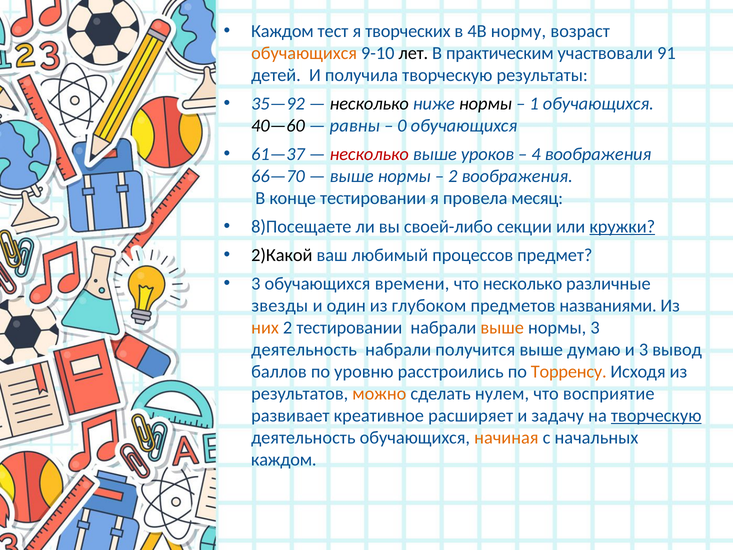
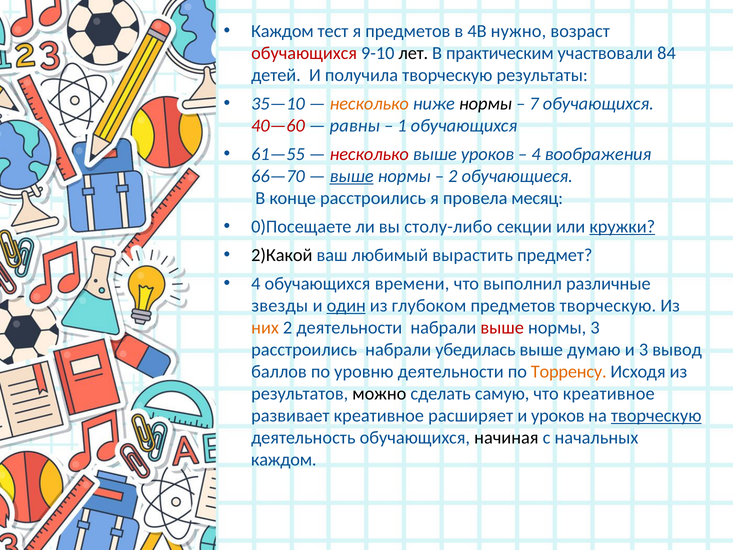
я творческих: творческих -> предметов
норму: норму -> нужно
обучающихся at (304, 53) colour: orange -> red
91: 91 -> 84
35—92: 35—92 -> 35—10
несколько at (369, 104) colour: black -> orange
1: 1 -> 7
40—60 colour: black -> red
0: 0 -> 1
61—37: 61—37 -> 61—55
выше at (352, 176) underline: none -> present
2 воображения: воображения -> обучающиеся
конце тестировании: тестировании -> расстроились
8)Посещаете: 8)Посещаете -> 0)Посещаете
своей-либо: своей-либо -> столу-либо
процессов: процессов -> вырастить
3 at (256, 284): 3 -> 4
что несколько: несколько -> выполнил
один underline: none -> present
предметов названиями: названиями -> творческую
2 тестировании: тестировании -> деятельности
выше at (502, 328) colour: orange -> red
деятельность at (304, 350): деятельность -> расстроились
получится: получится -> убедилась
уровню расстроились: расстроились -> деятельности
можно colour: orange -> black
нулем: нулем -> самую
что восприятие: восприятие -> креативное
и задачу: задачу -> уроков
начиная colour: orange -> black
